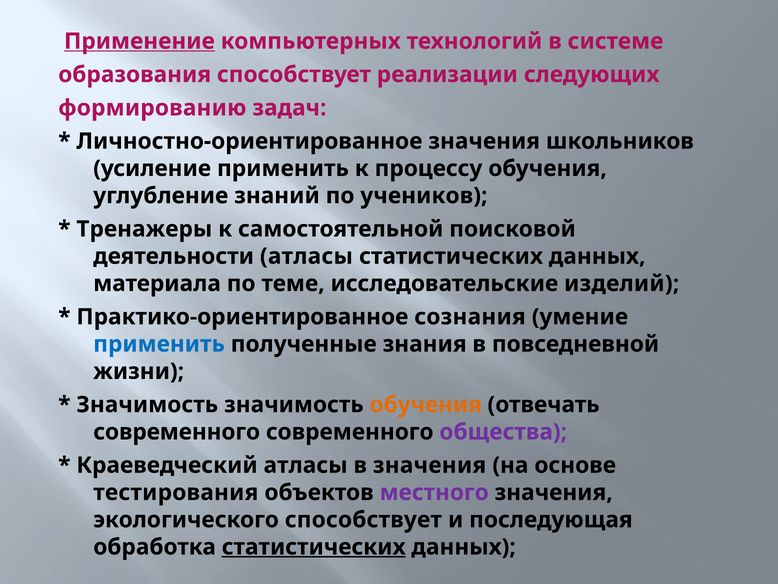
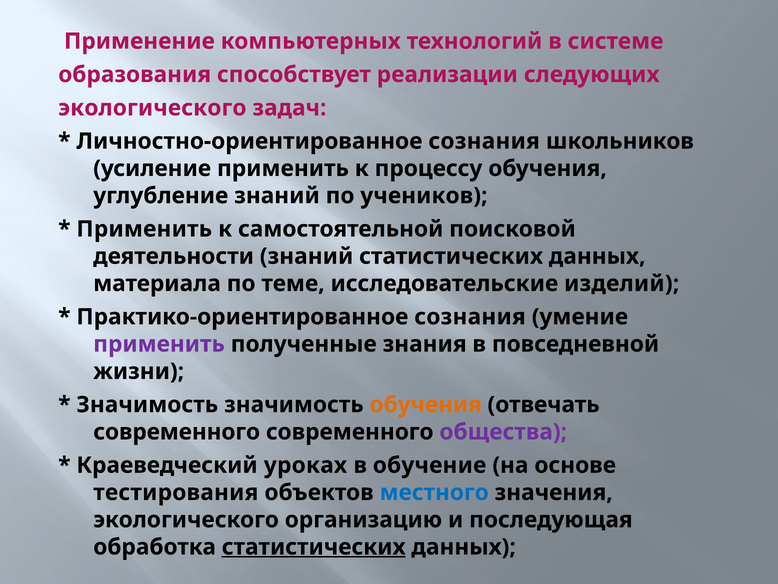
Применение underline: present -> none
формированию at (152, 108): формированию -> экологического
Личностно-ориентированное значения: значения -> сознания
Тренажеры at (144, 229): Тренажеры -> Применить
деятельности атласы: атласы -> знаний
применить at (159, 344) colour: blue -> purple
Краеведческий атласы: атласы -> уроках
в значения: значения -> обучение
местного colour: purple -> blue
экологического способствует: способствует -> организацию
